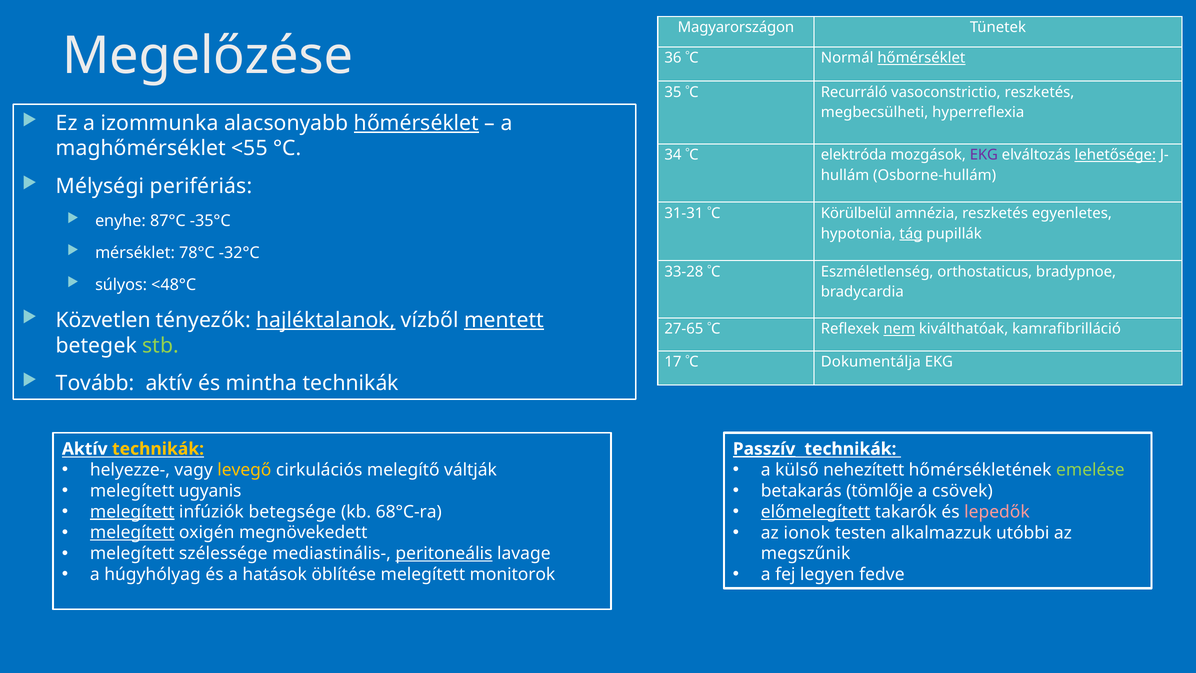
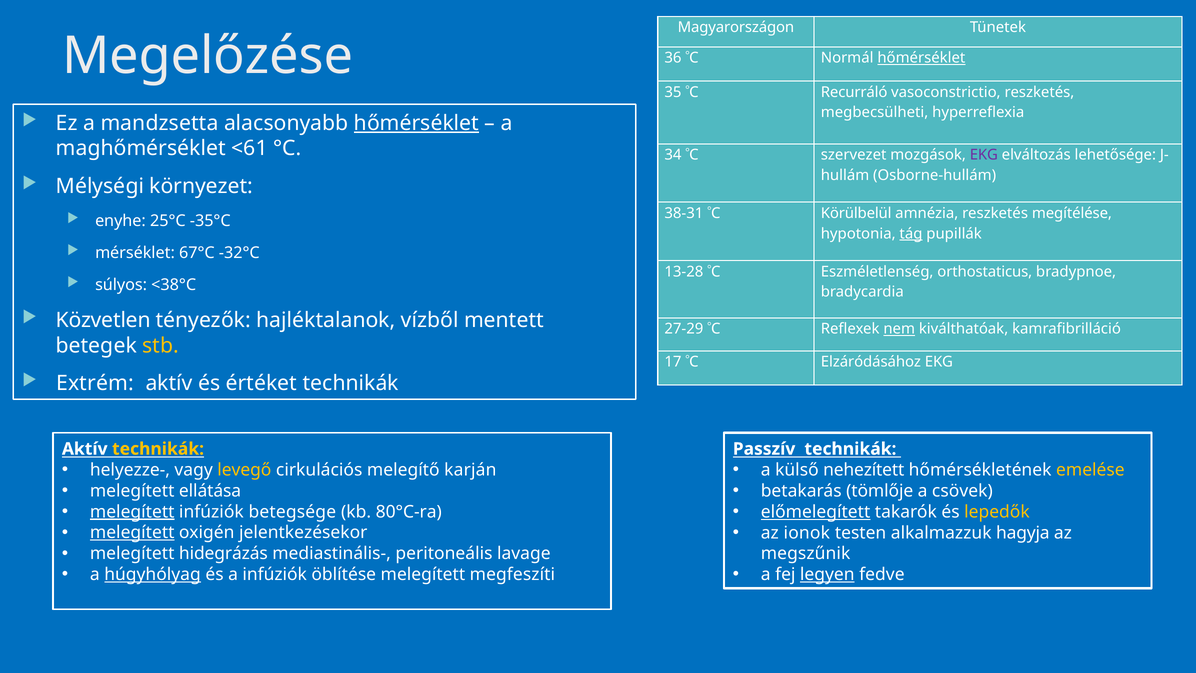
izommunka: izommunka -> mandzsetta
<55: <55 -> <61
elektróda: elektróda -> szervezet
lehetősége underline: present -> none
perifériás: perifériás -> környezet
31-31: 31-31 -> 38-31
egyenletes: egyenletes -> megítélése
87°C: 87°C -> 25°C
78°C: 78°C -> 67°C
33-28: 33-28 -> 13-28
<48°C: <48°C -> <38°C
hajléktalanok underline: present -> none
mentett underline: present -> none
27-65: 27-65 -> 27-29
stb colour: light green -> yellow
Dokumentálja: Dokumentálja -> Elzáródásához
Tovább: Tovább -> Extrém
mintha: mintha -> értéket
Passzív underline: present -> none
váltják: váltják -> karján
emelése colour: light green -> yellow
ugyanis: ugyanis -> ellátása
68°C-ra: 68°C-ra -> 80°C-ra
lepedők colour: pink -> yellow
megnövekedett: megnövekedett -> jelentkezésekor
utóbbi: utóbbi -> hagyja
szélessége: szélessége -> hidegrázás
peritoneális underline: present -> none
húgyhólyag underline: none -> present
a hatások: hatások -> infúziók
monitorok: monitorok -> megfeszíti
legyen underline: none -> present
